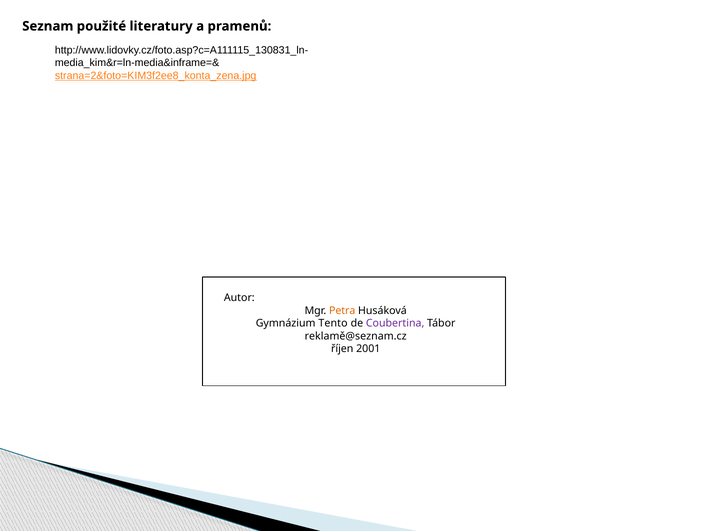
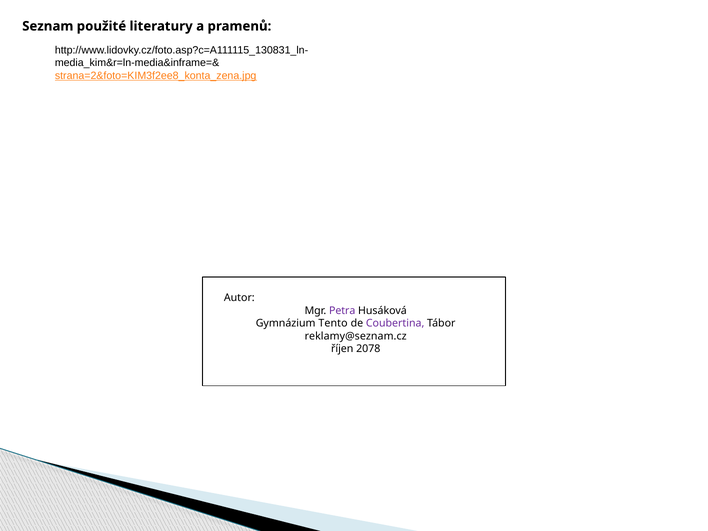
Petra colour: orange -> purple
reklamě@seznam.cz: reklamě@seznam.cz -> reklamy@seznam.cz
2001: 2001 -> 2078
